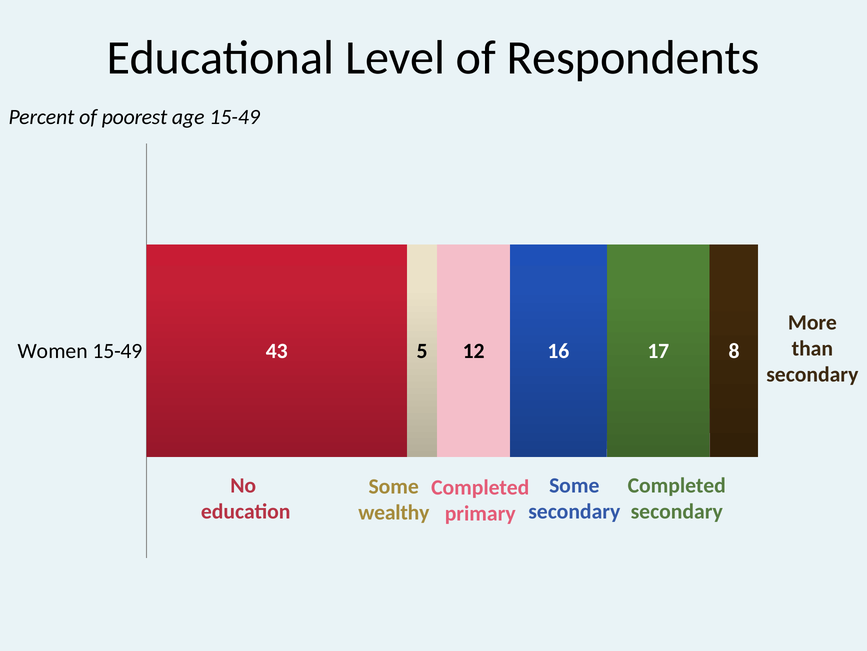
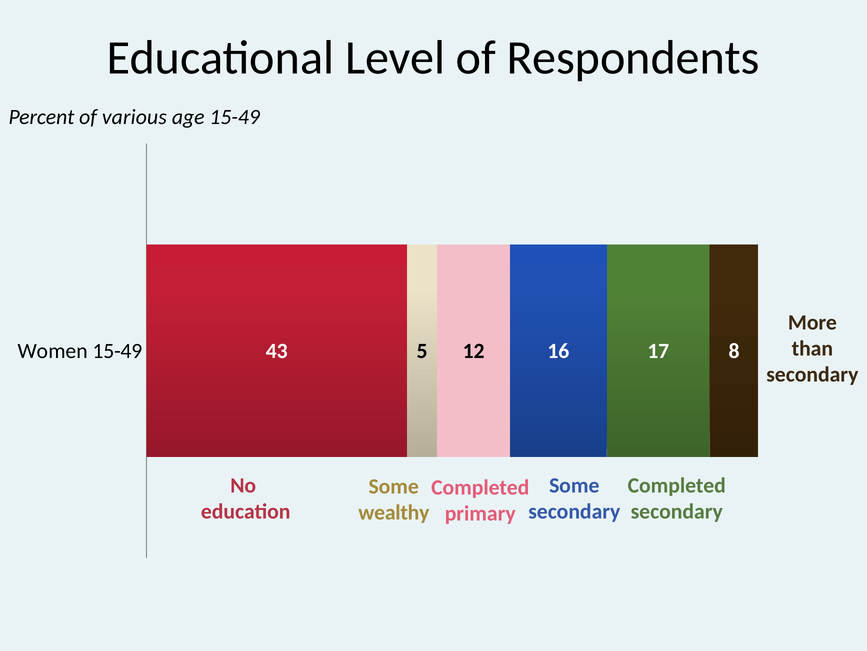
poorest: poorest -> various
